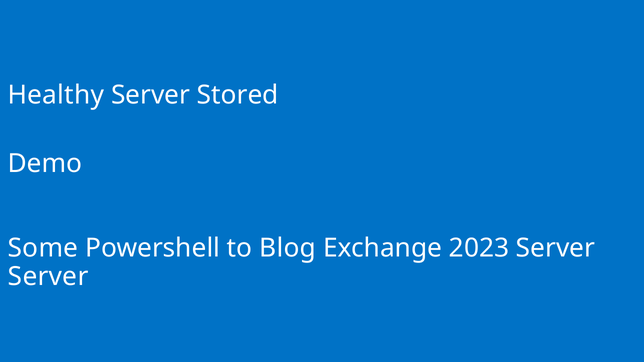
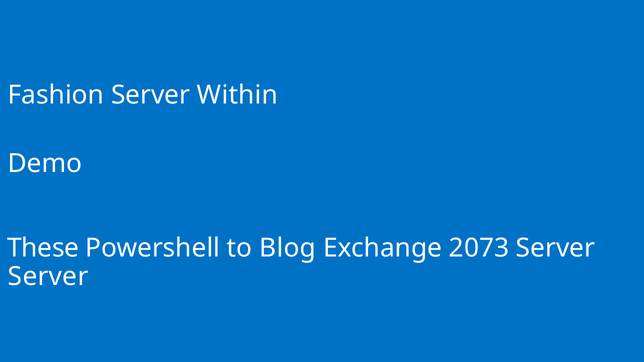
Healthy: Healthy -> Fashion
Stored: Stored -> Within
Some: Some -> These
2023: 2023 -> 2073
